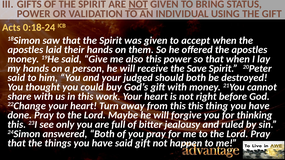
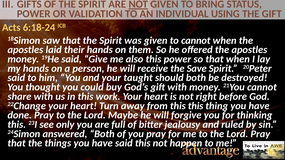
0:18-24: 0:18-24 -> 6:18-24
to accept: accept -> cannot
judged: judged -> taught
said gift: gift -> this
